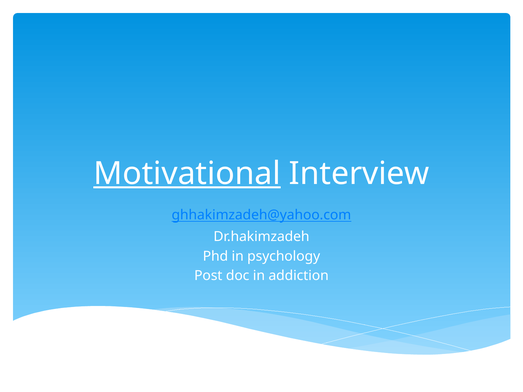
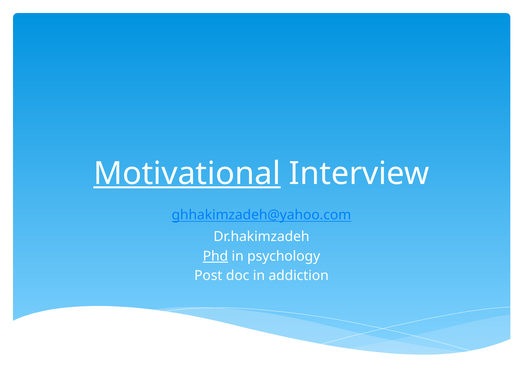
Phd underline: none -> present
